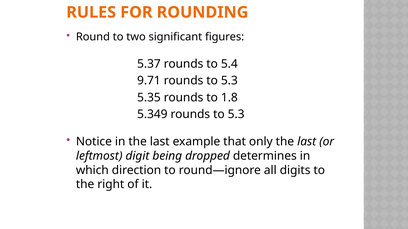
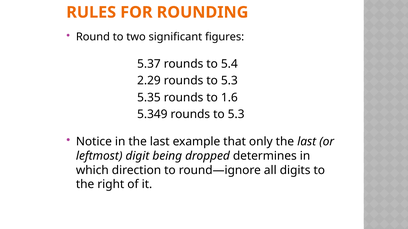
9.71: 9.71 -> 2.29
1.8: 1.8 -> 1.6
